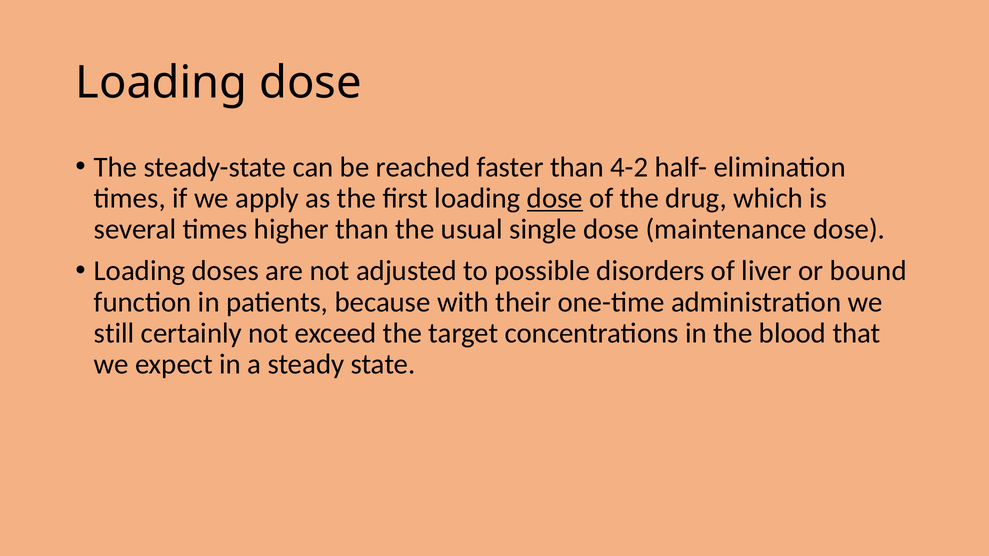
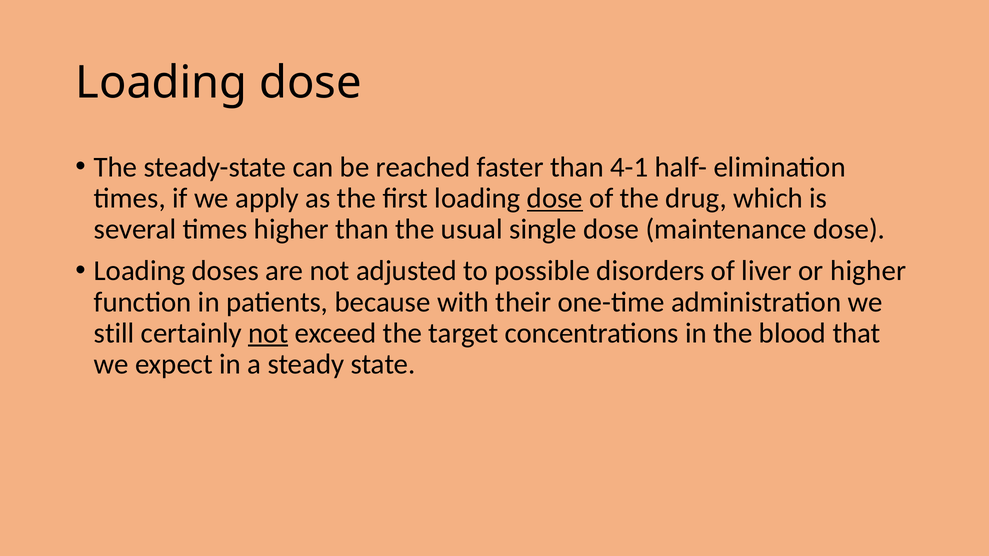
4-2: 4-2 -> 4-1
or bound: bound -> higher
not at (268, 333) underline: none -> present
